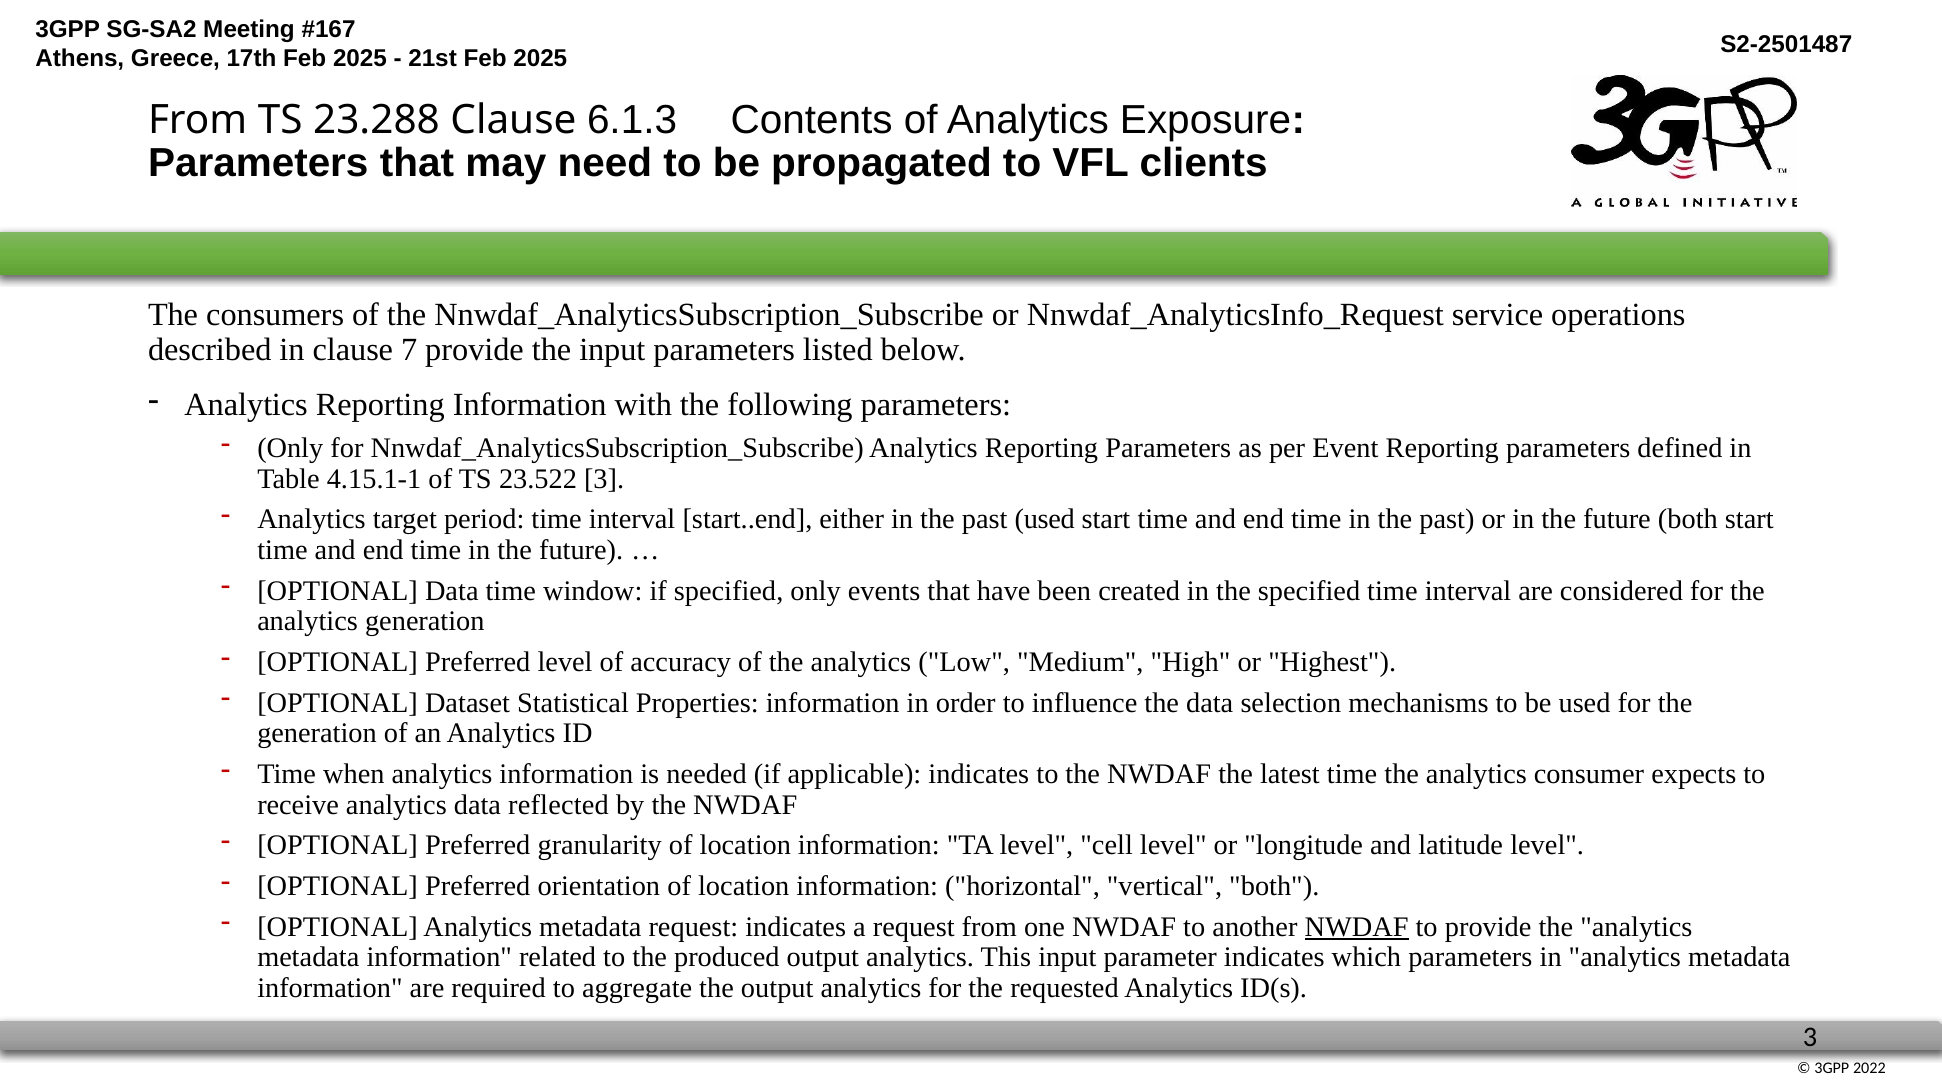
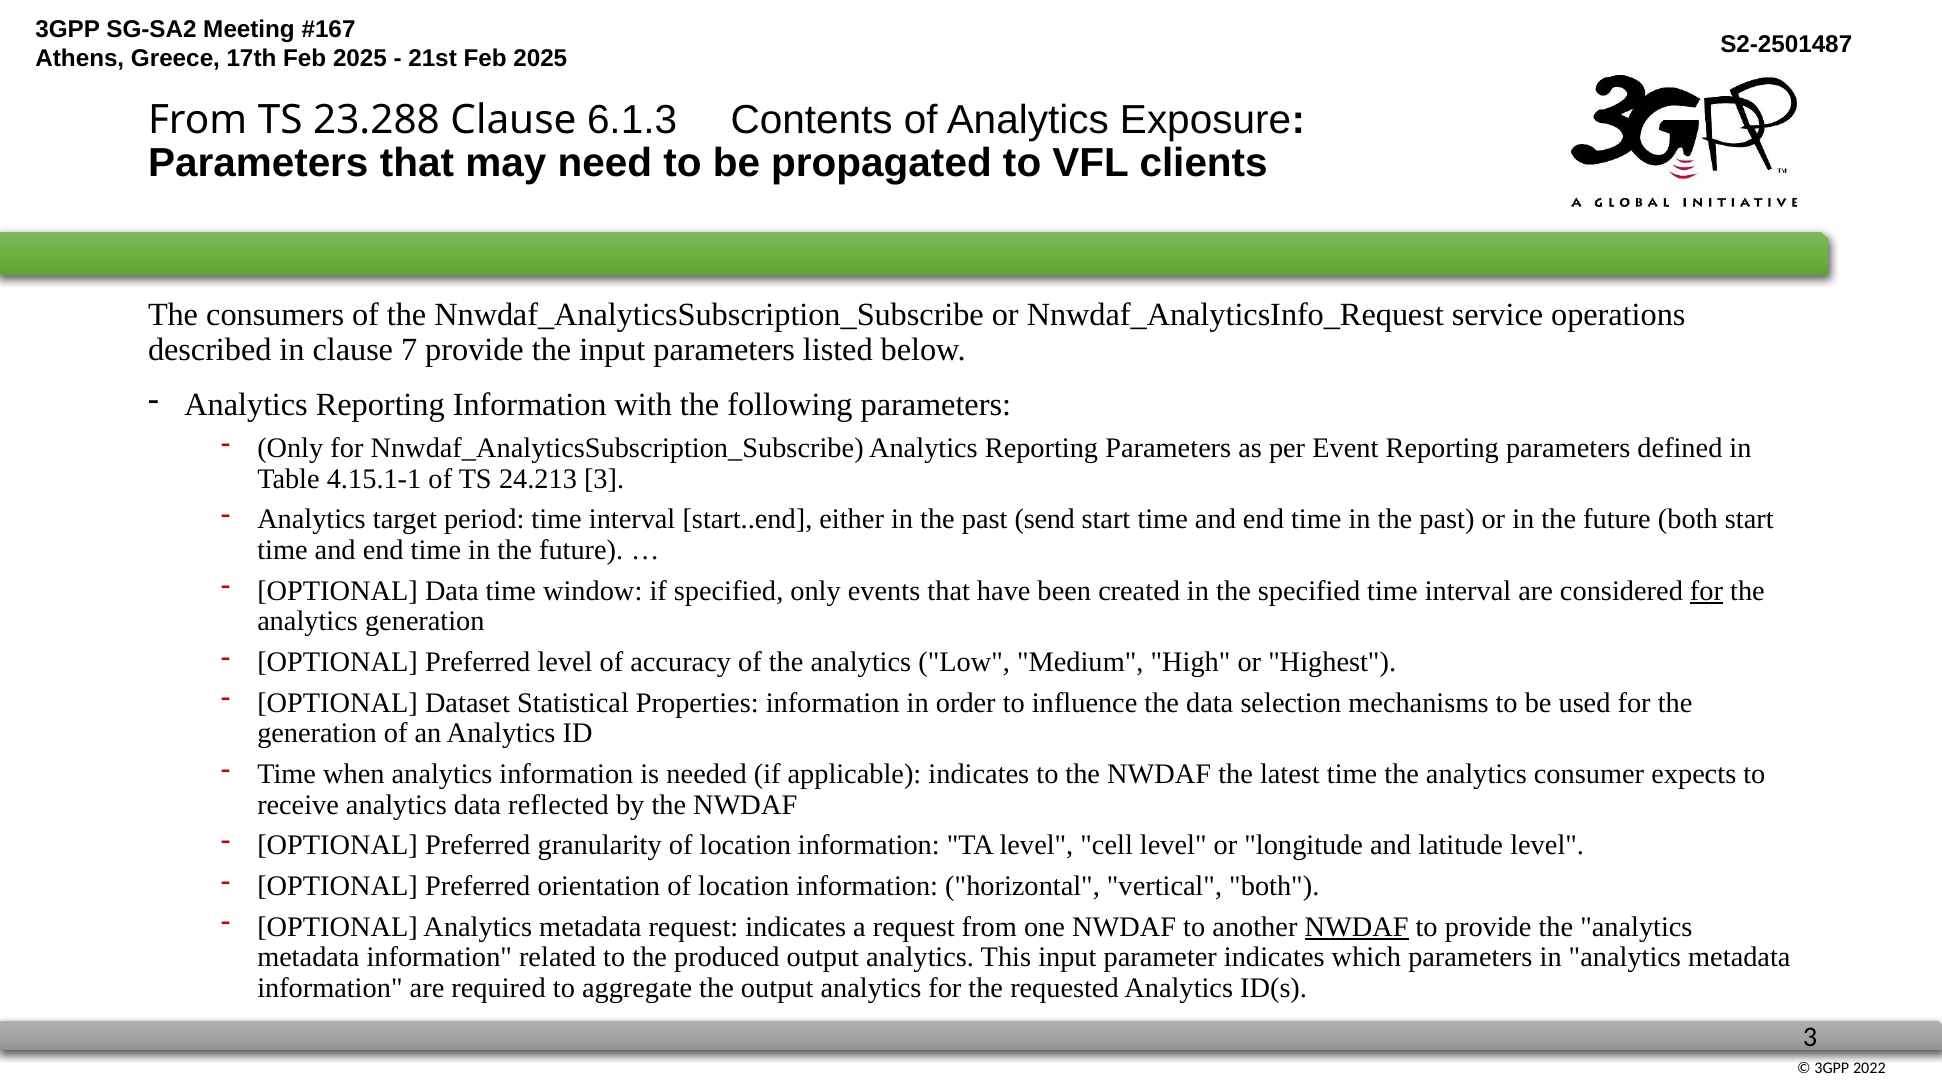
23.522: 23.522 -> 24.213
past used: used -> send
for at (1706, 591) underline: none -> present
